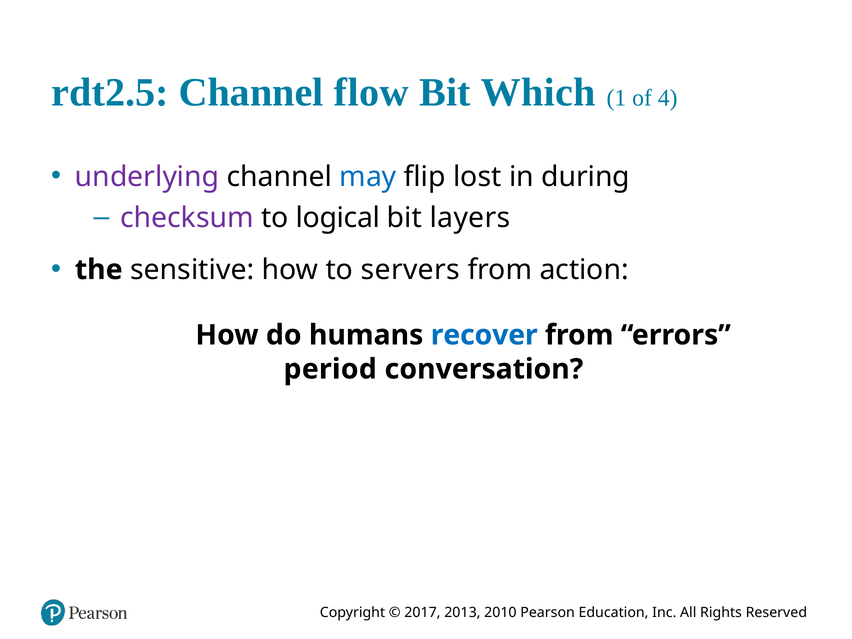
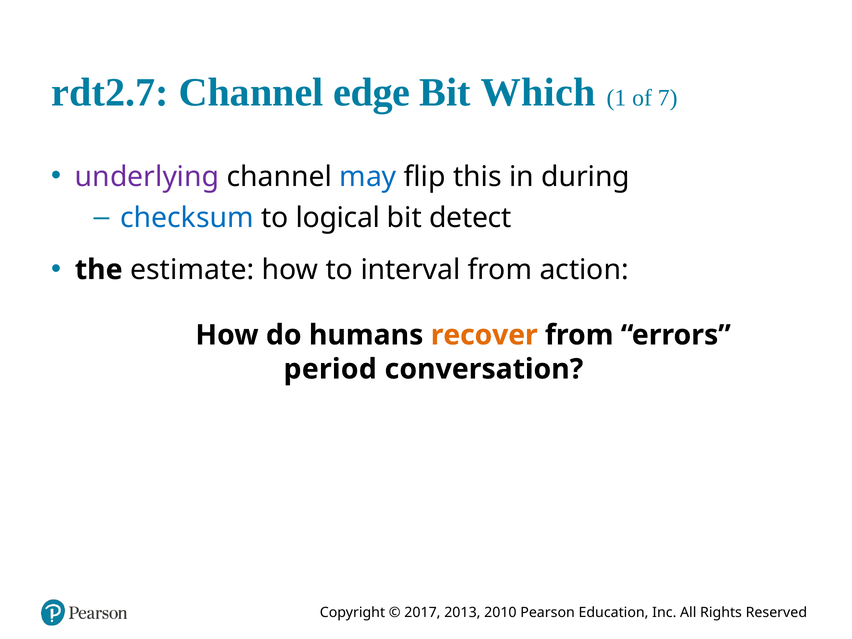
t2.5: t2.5 -> t2.7
flow: flow -> edge
4: 4 -> 7
lost: lost -> this
checksum colour: purple -> blue
layers: layers -> detect
sensitive: sensitive -> estimate
servers: servers -> interval
recover colour: blue -> orange
